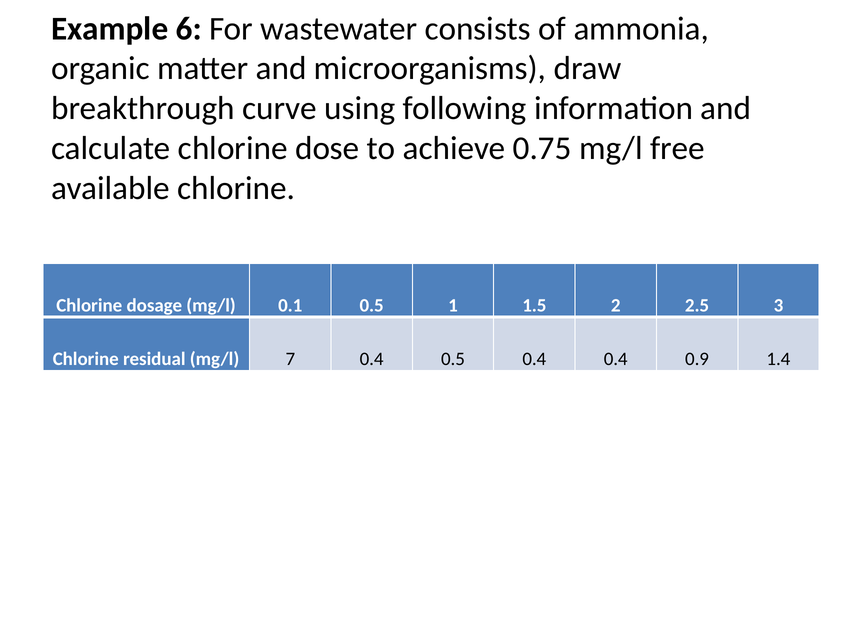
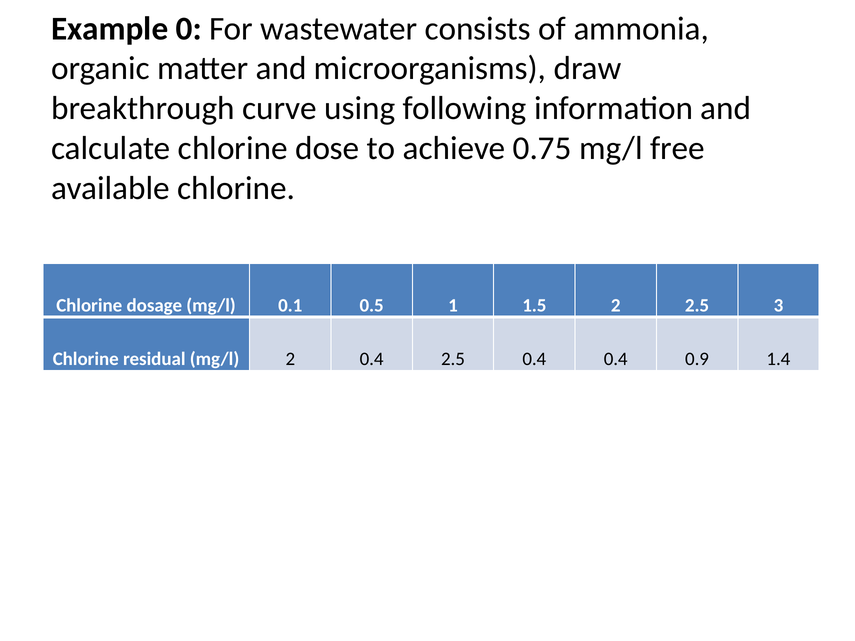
6: 6 -> 0
mg/l 7: 7 -> 2
0.4 0.5: 0.5 -> 2.5
